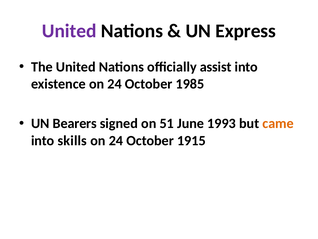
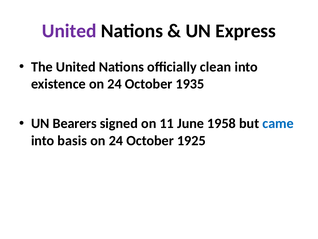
assist: assist -> clean
1985: 1985 -> 1935
51: 51 -> 11
1993: 1993 -> 1958
came colour: orange -> blue
skills: skills -> basis
1915: 1915 -> 1925
